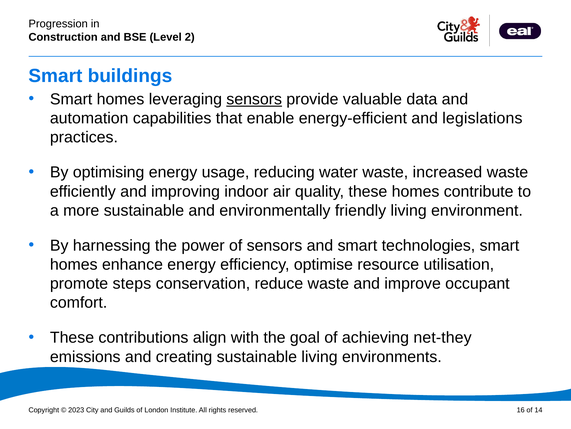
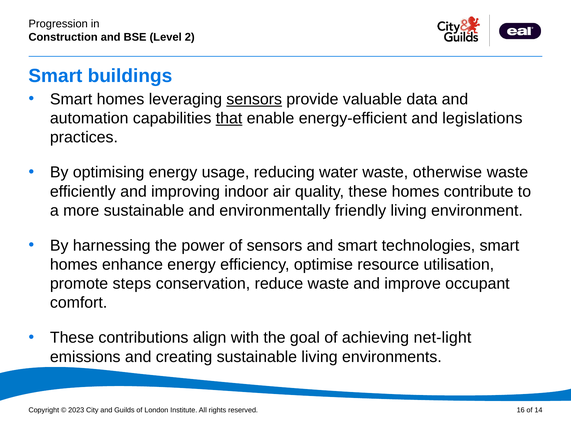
that underline: none -> present
increased: increased -> otherwise
net-they: net-they -> net-light
